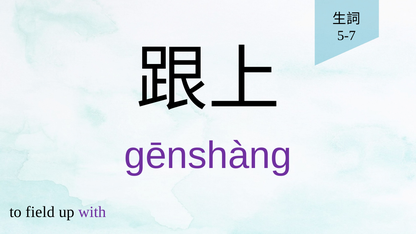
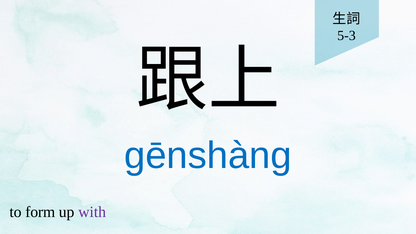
5-7: 5-7 -> 5-3
gēnshàng colour: purple -> blue
field: field -> form
